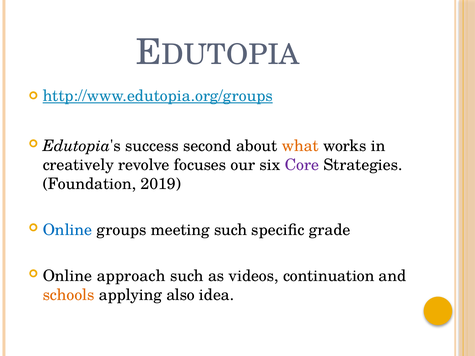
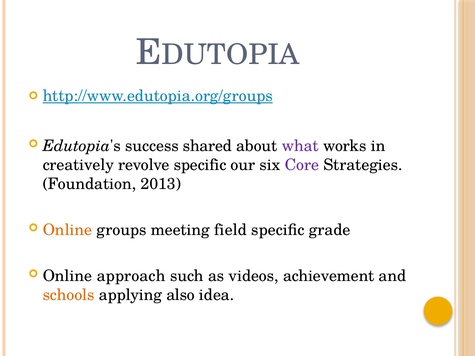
second: second -> shared
what colour: orange -> purple
revolve focuses: focuses -> specific
2019: 2019 -> 2013
Online at (67, 230) colour: blue -> orange
meeting such: such -> field
continuation: continuation -> achievement
